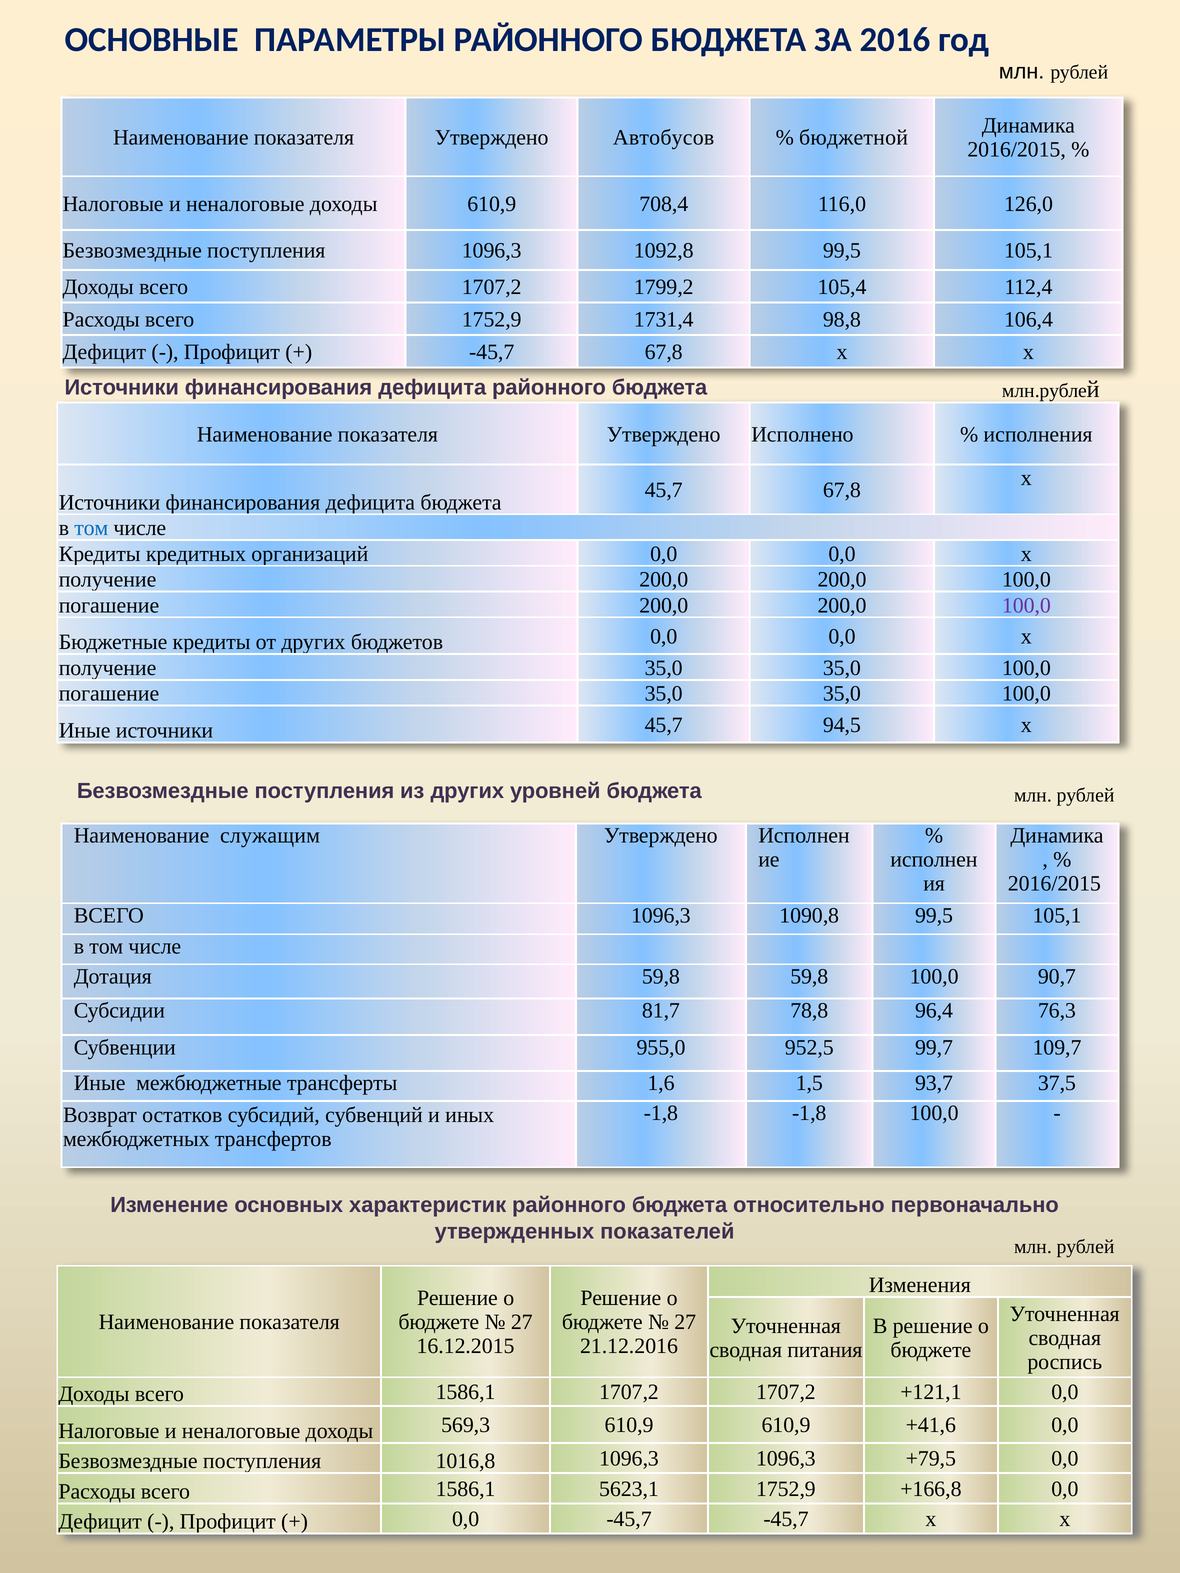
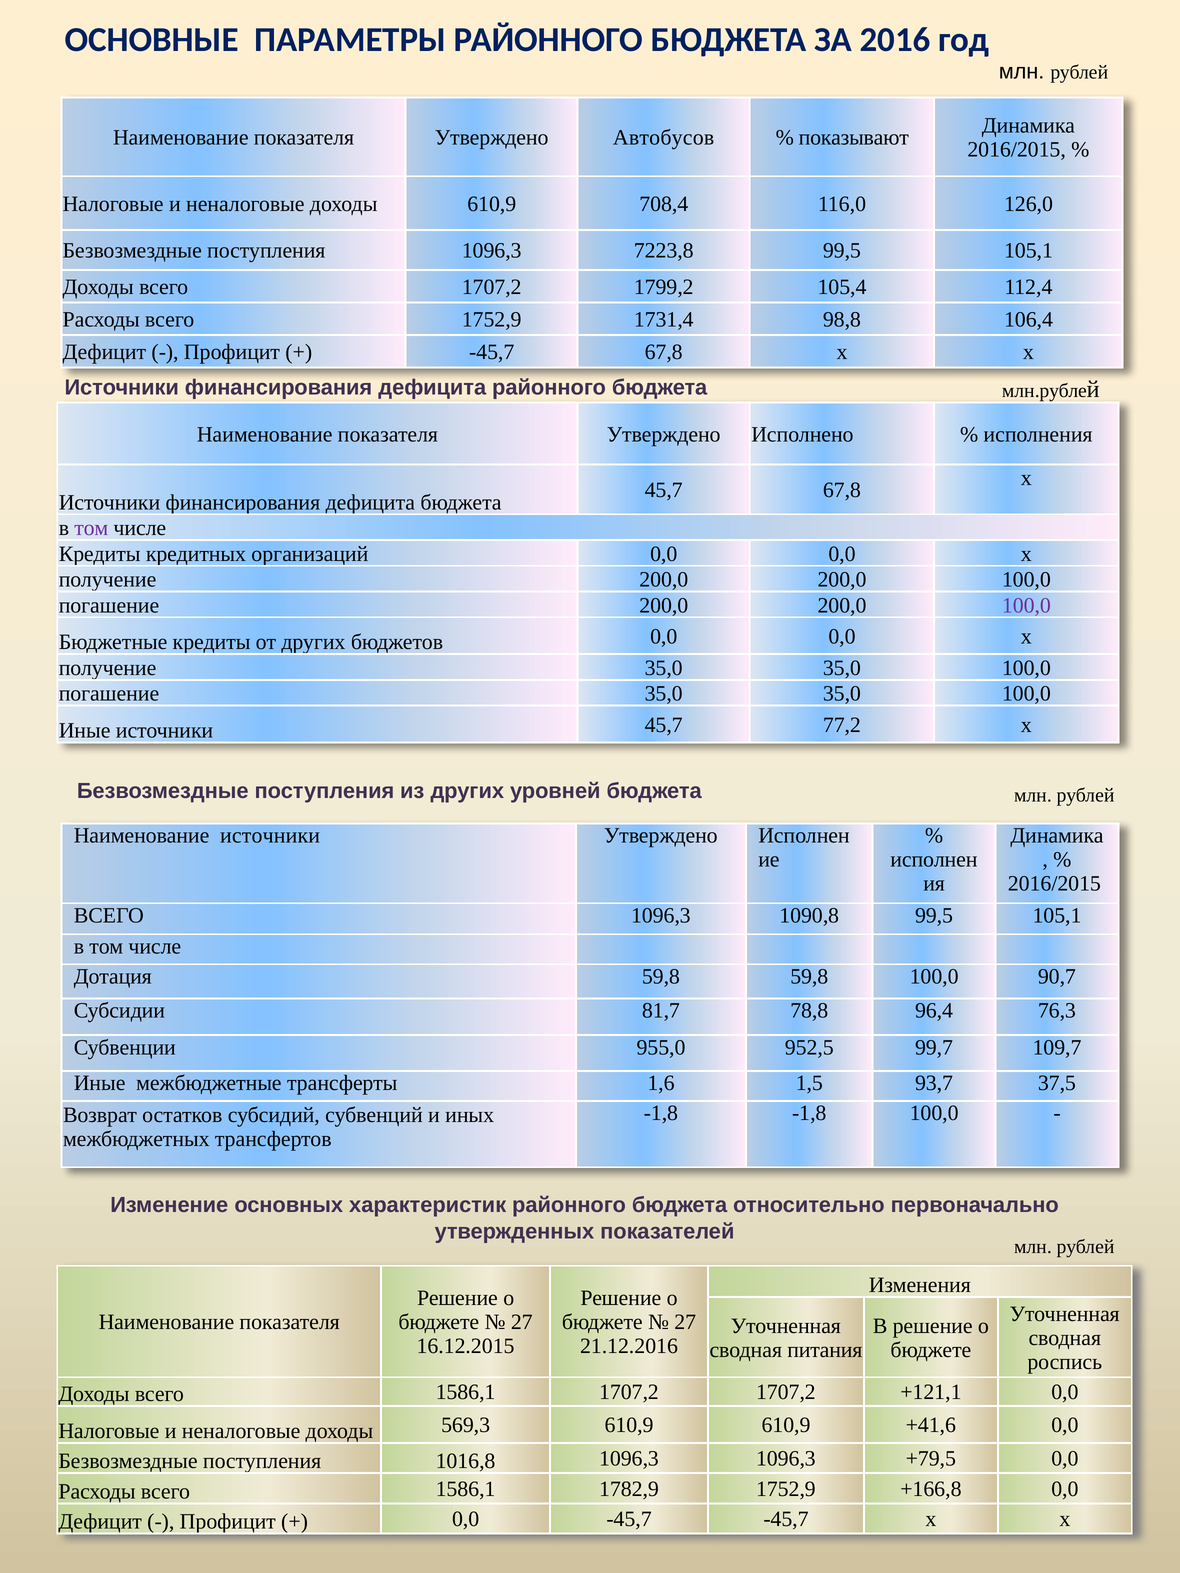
бюджетной: бюджетной -> показывают
1092,8: 1092,8 -> 7223,8
том at (91, 528) colour: blue -> purple
94,5: 94,5 -> 77,2
Наименование служащим: служащим -> источники
5623,1: 5623,1 -> 1782,9
